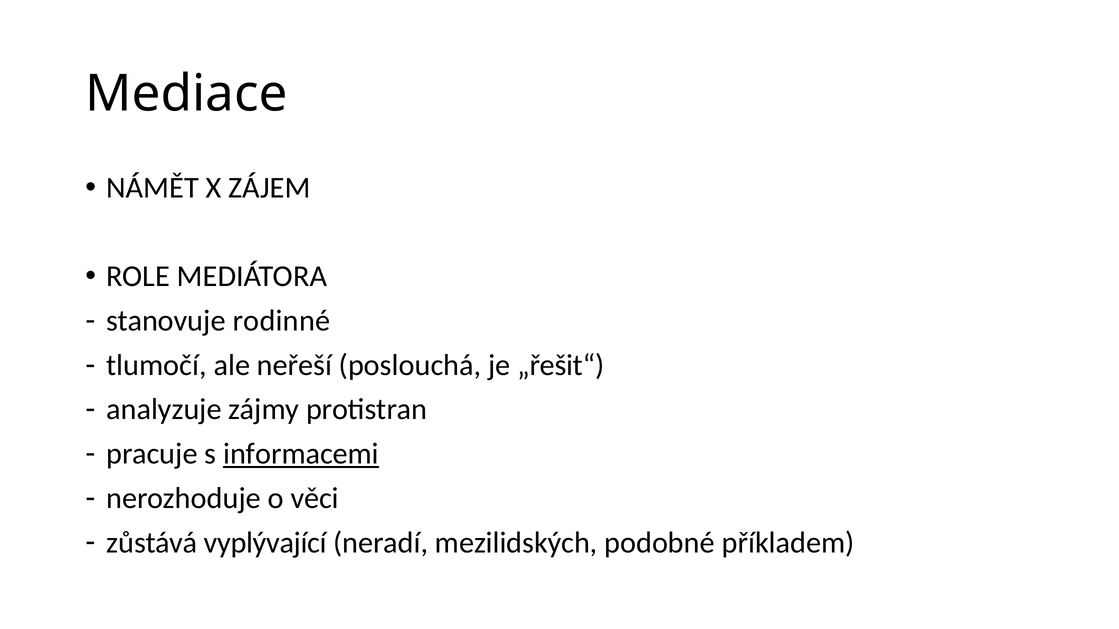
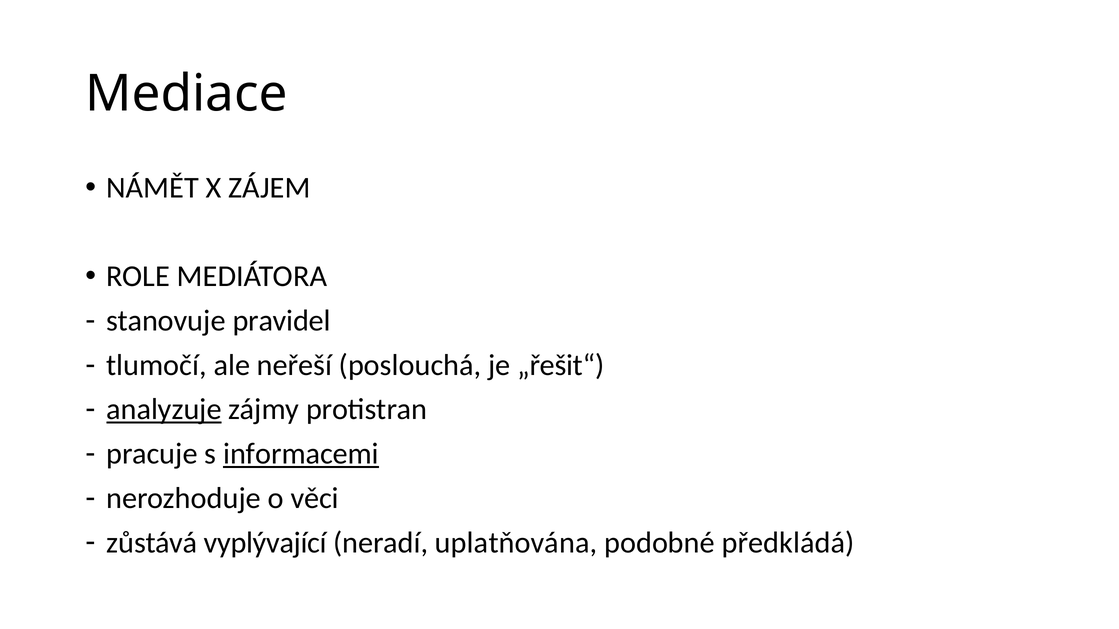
rodinné: rodinné -> pravidel
analyzuje underline: none -> present
mezilidských: mezilidských -> uplatňována
příkladem: příkladem -> předkládá
